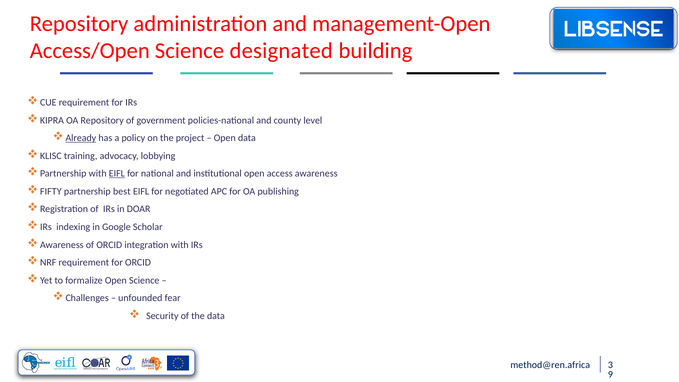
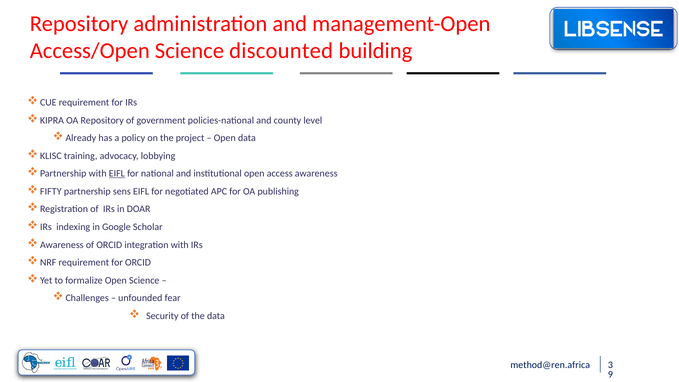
designated: designated -> discounted
Already underline: present -> none
best: best -> sens
